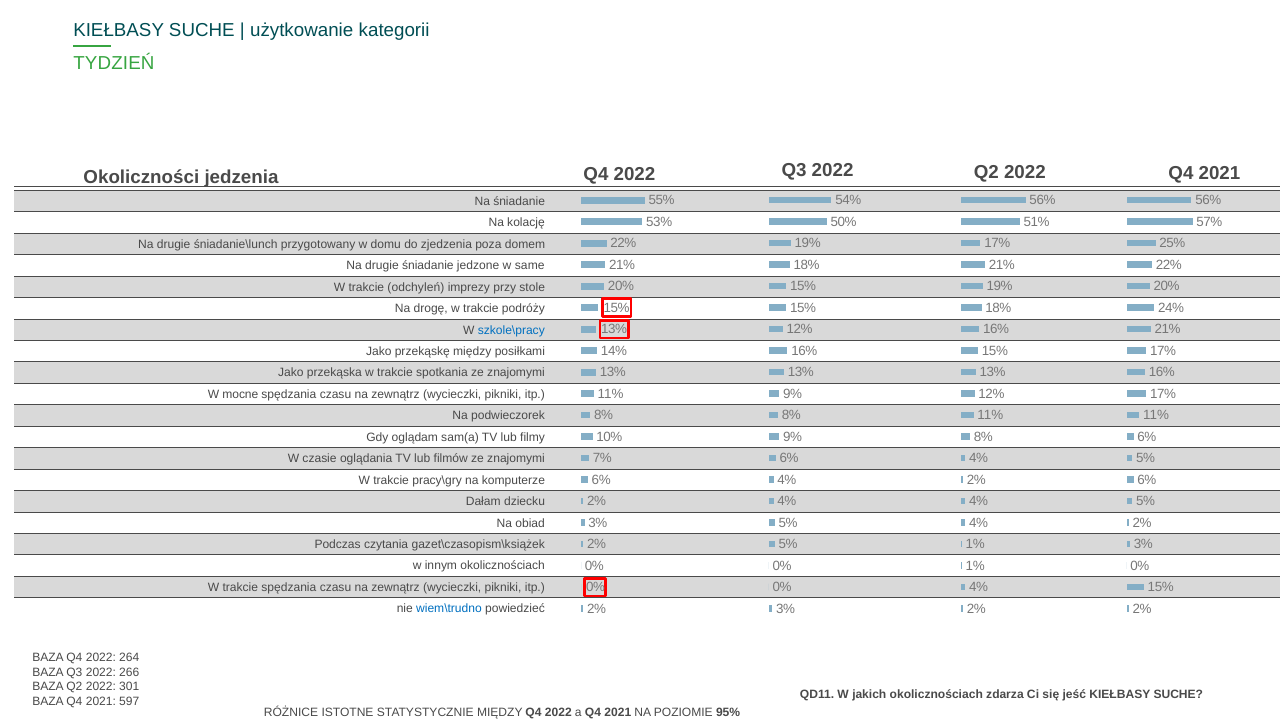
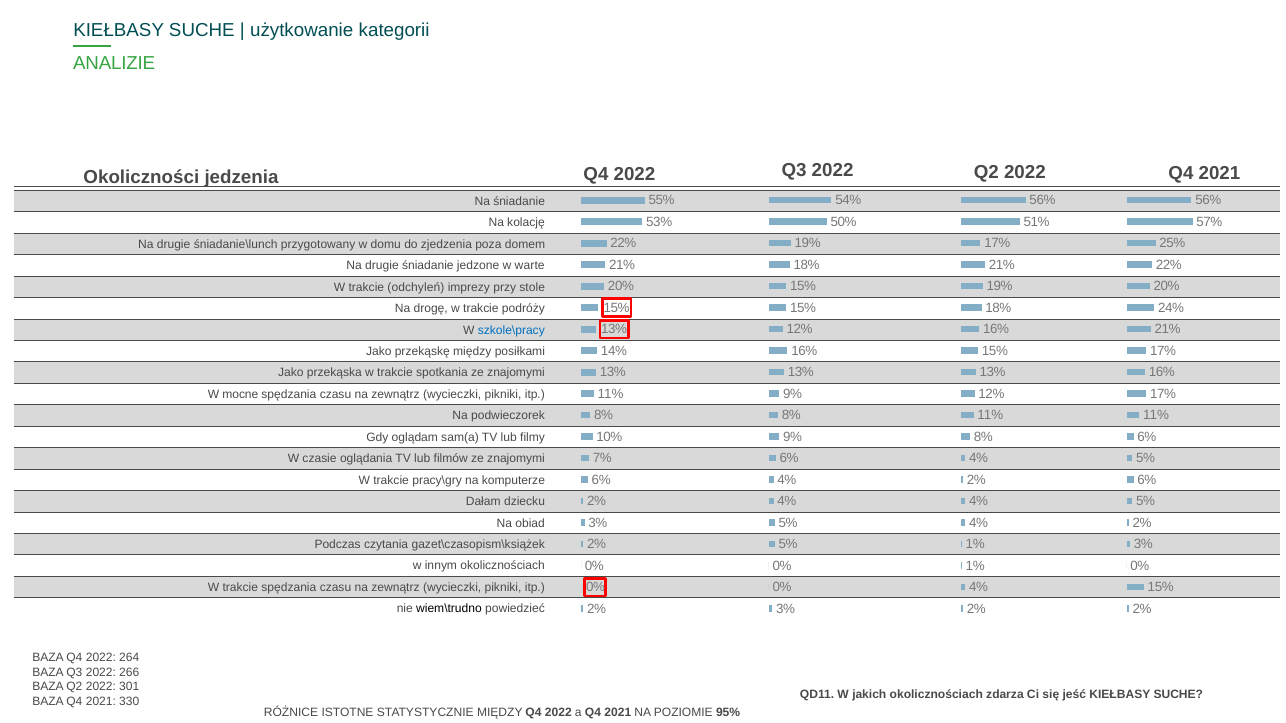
TYDZIEŃ: TYDZIEŃ -> ANALIZIE
same: same -> warte
wiem\trudno colour: blue -> black
597: 597 -> 330
